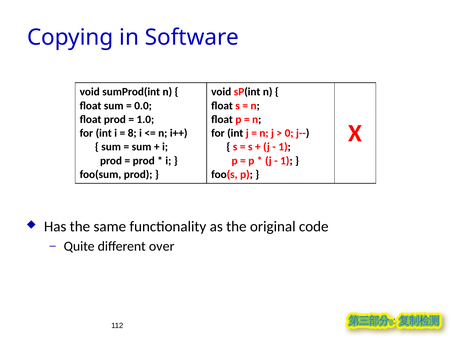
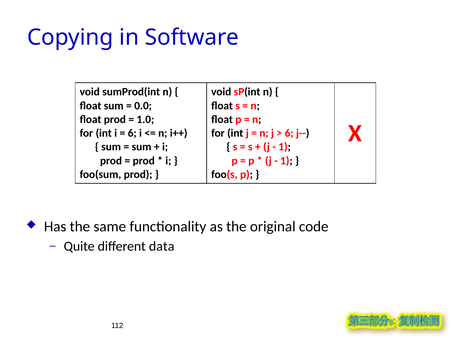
8 at (132, 133): 8 -> 6
0 at (289, 133): 0 -> 6
over: over -> data
